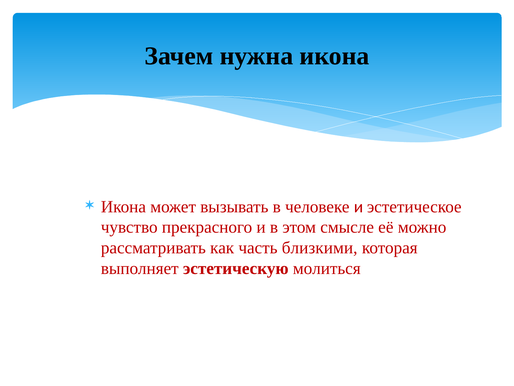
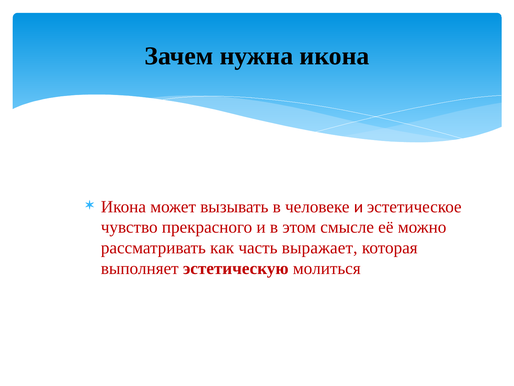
близкими: близкими -> выражает
